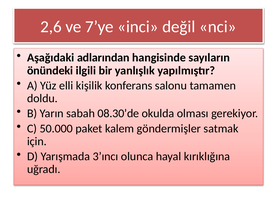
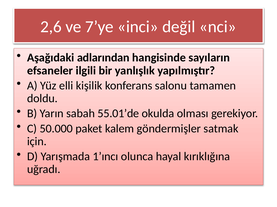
önündeki: önündeki -> efsaneler
08.30’de: 08.30’de -> 55.01’de
3’ıncı: 3’ıncı -> 1’ıncı
